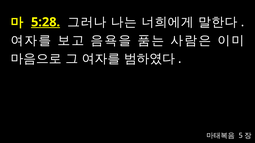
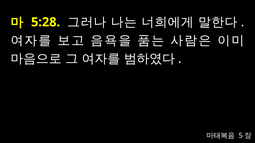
5:28 underline: present -> none
